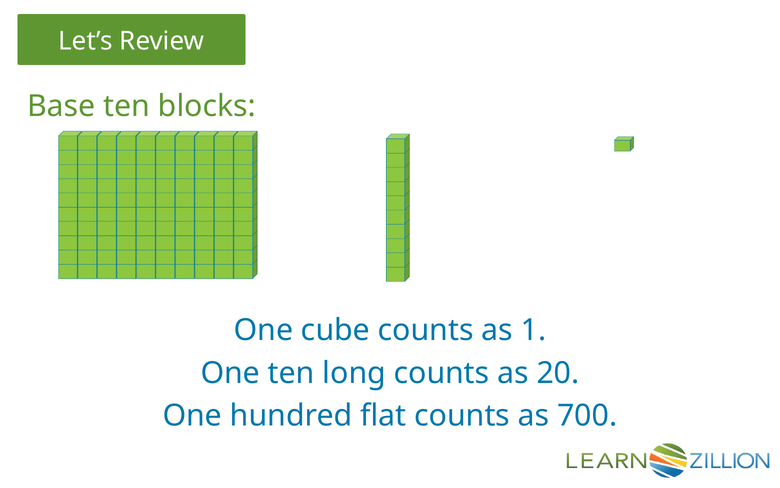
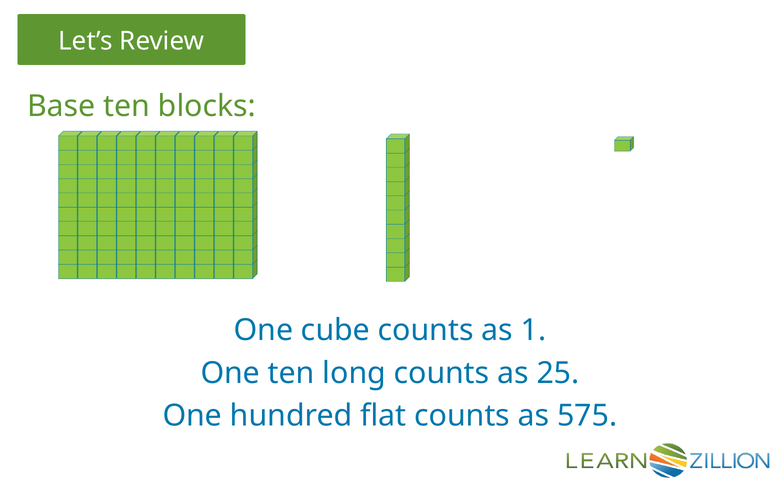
20: 20 -> 25
700: 700 -> 575
